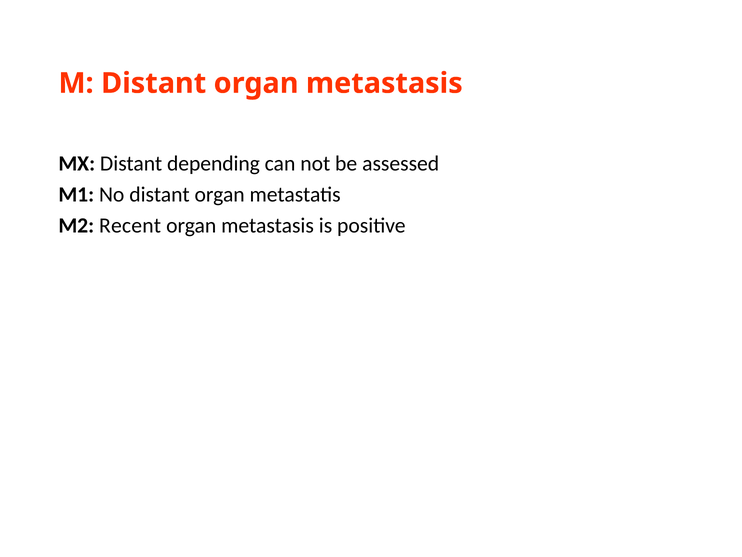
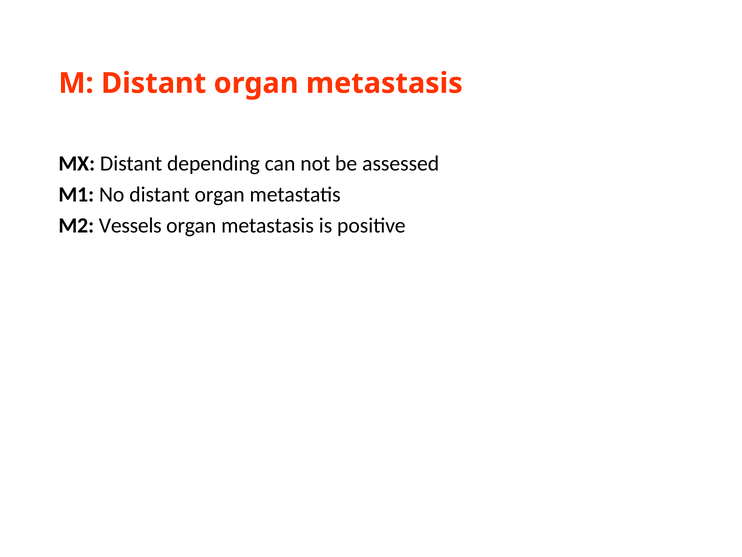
Recent: Recent -> Vessels
